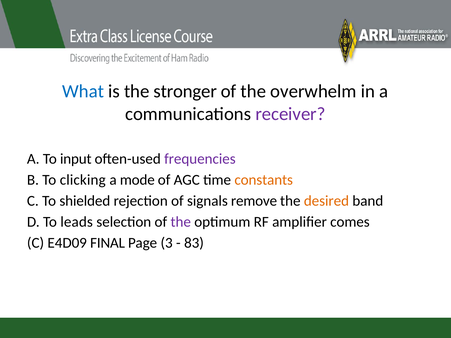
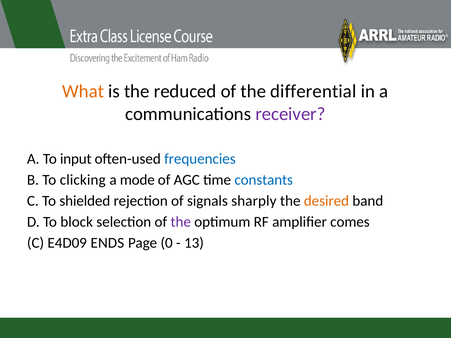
What colour: blue -> orange
stronger: stronger -> reduced
overwhelm: overwhelm -> differential
frequencies colour: purple -> blue
constants colour: orange -> blue
remove: remove -> sharply
leads: leads -> block
FINAL: FINAL -> ENDS
3: 3 -> 0
83: 83 -> 13
